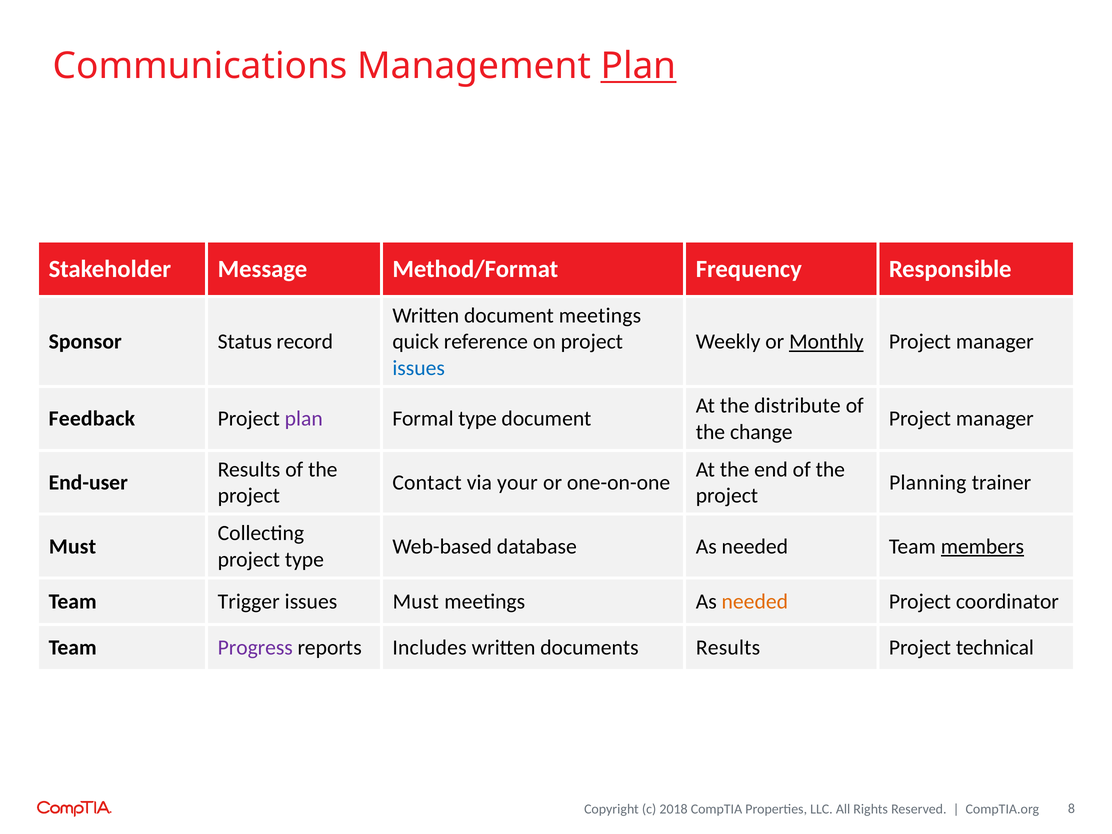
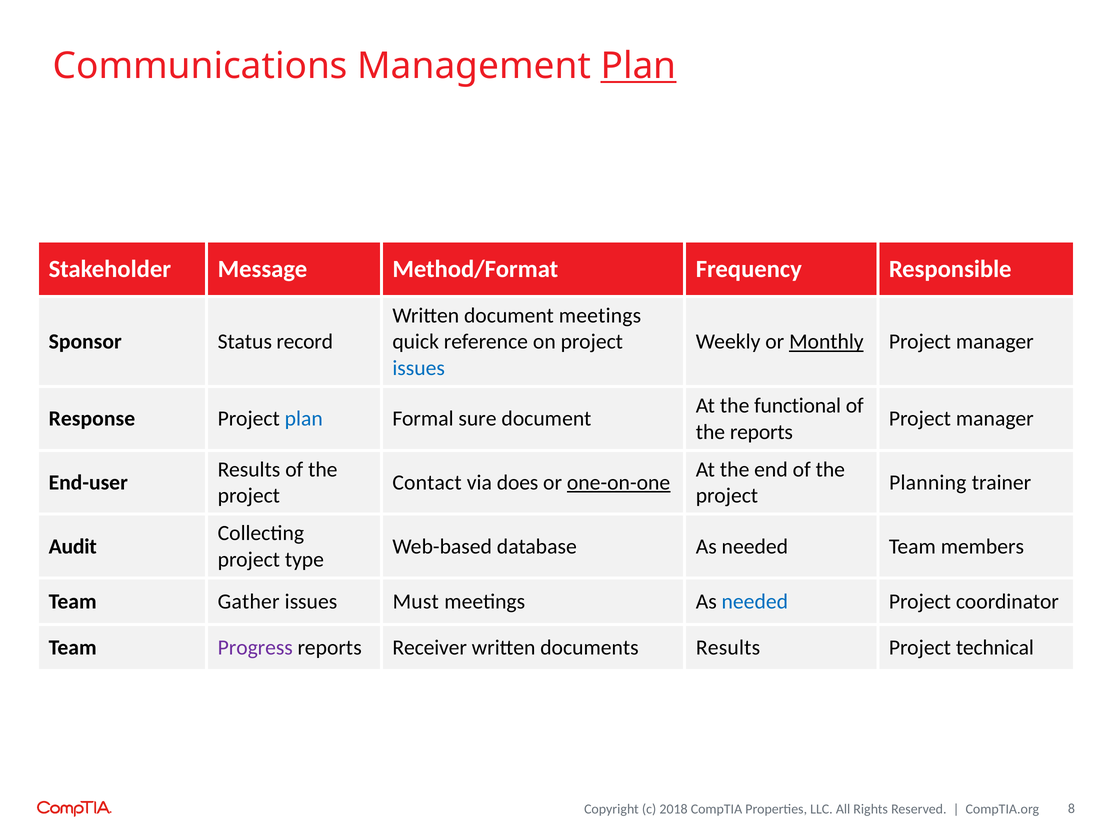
distribute: distribute -> functional
Feedback: Feedback -> Response
plan at (304, 419) colour: purple -> blue
Formal type: type -> sure
the change: change -> reports
your: your -> does
one-on-one underline: none -> present
Must at (73, 546): Must -> Audit
members underline: present -> none
Trigger: Trigger -> Gather
needed at (755, 601) colour: orange -> blue
Includes: Includes -> Receiver
